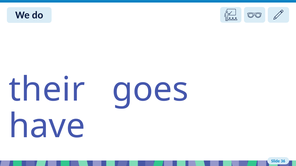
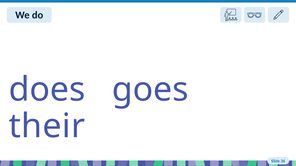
their: their -> does
have: have -> their
